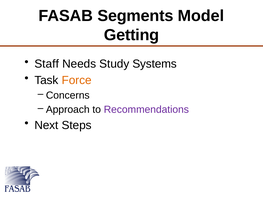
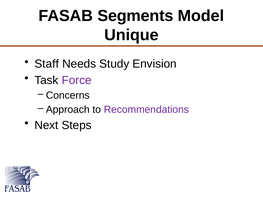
Getting: Getting -> Unique
Systems: Systems -> Envision
Force colour: orange -> purple
